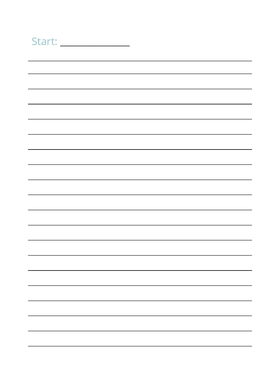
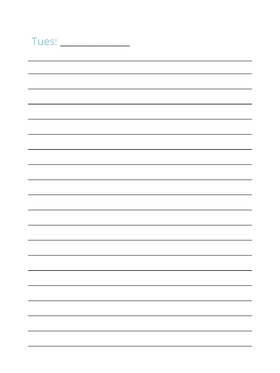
Start: Start -> Tues
